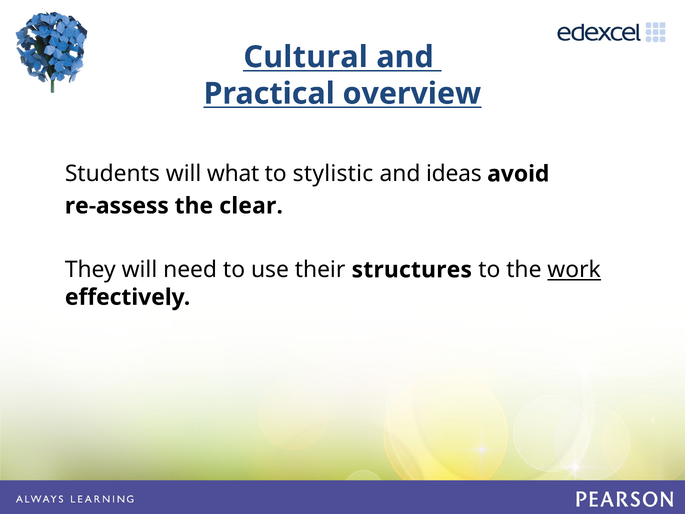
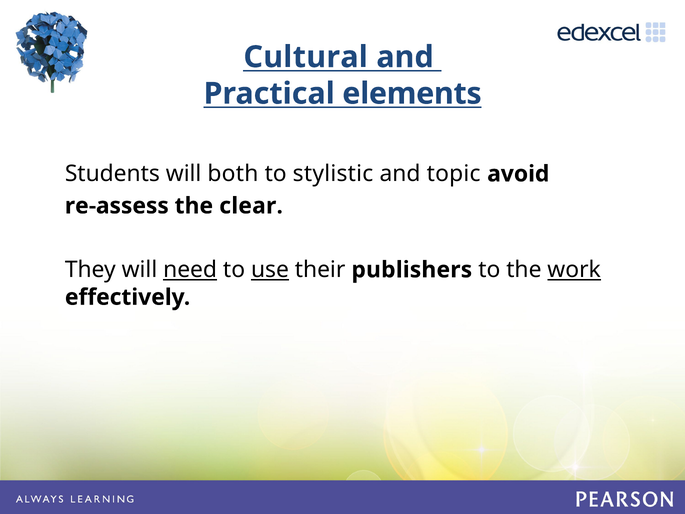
overview: overview -> elements
what: what -> both
ideas: ideas -> topic
need underline: none -> present
use underline: none -> present
structures: structures -> publishers
